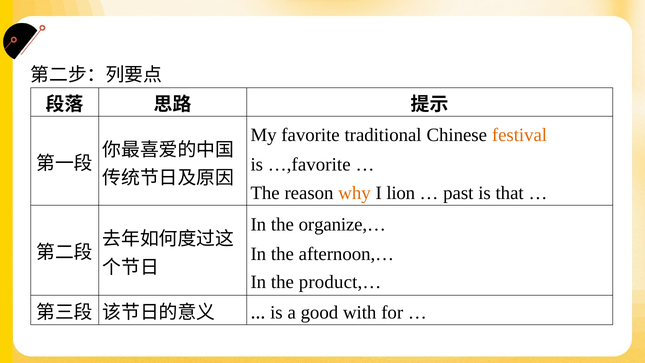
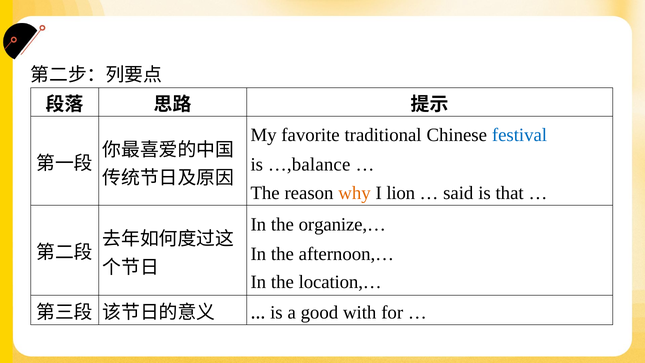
festival colour: orange -> blue
…,favorite: …,favorite -> …,balance
past: past -> said
product,…: product,… -> location,…
